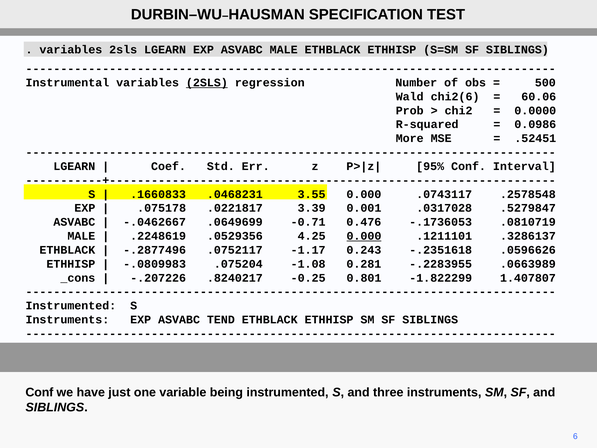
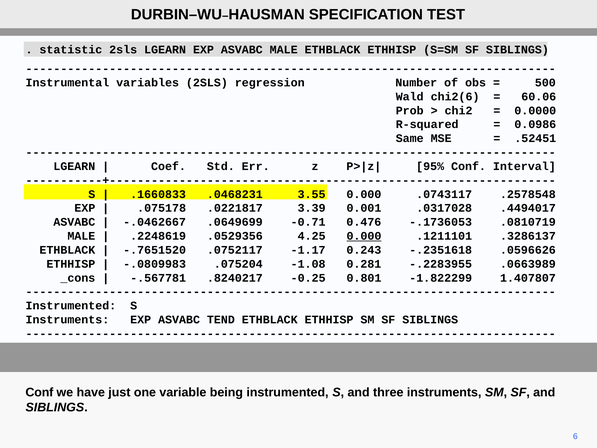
variables at (71, 50): variables -> statistic
2SLS at (207, 83) underline: present -> none
More: More -> Same
.5279847: .5279847 -> .4494017
-.2877496: -.2877496 -> -.7651520
-.207226: -.207226 -> -.567781
